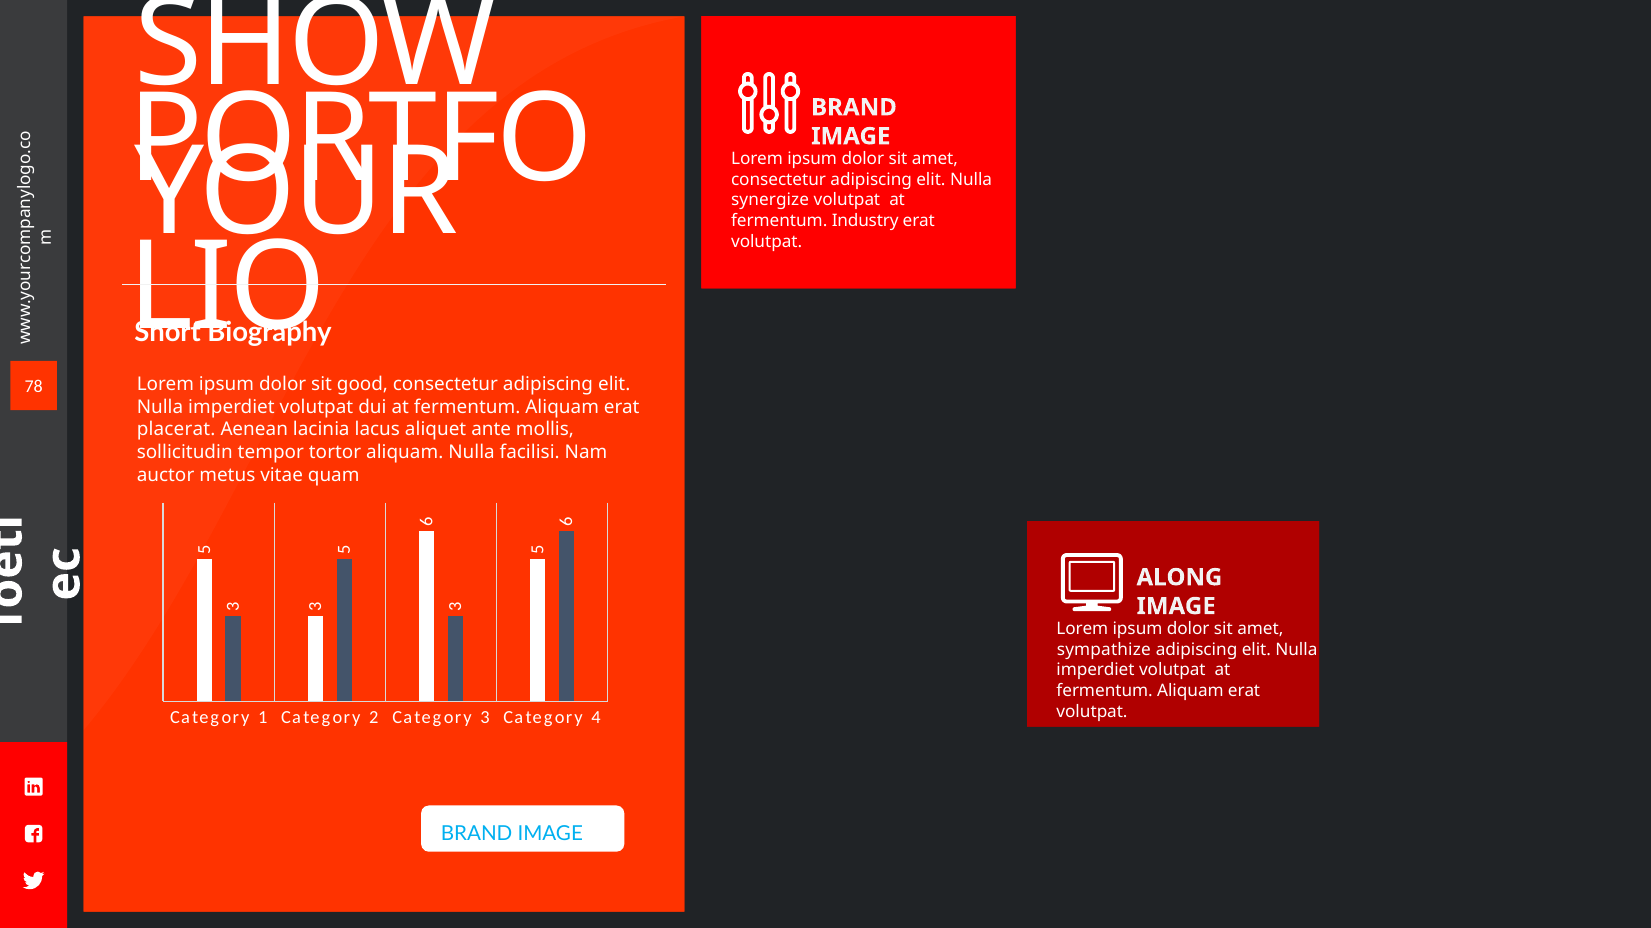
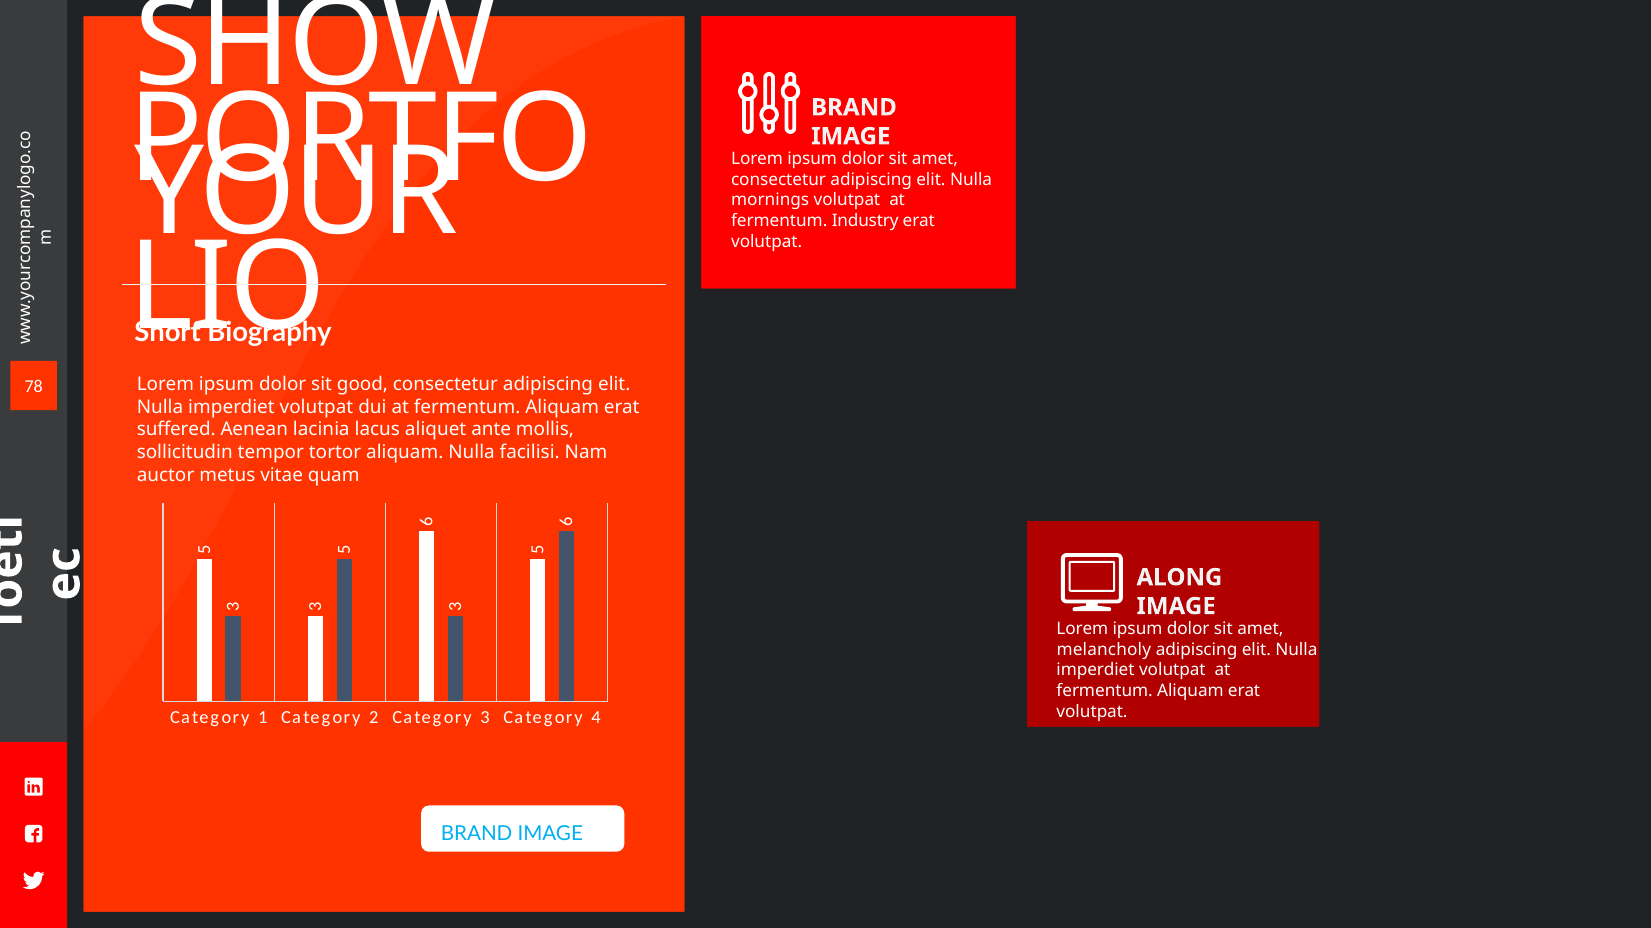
synergize: synergize -> mornings
placerat: placerat -> suffered
sympathize: sympathize -> melancholy
